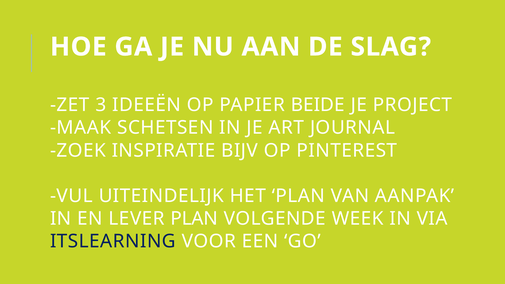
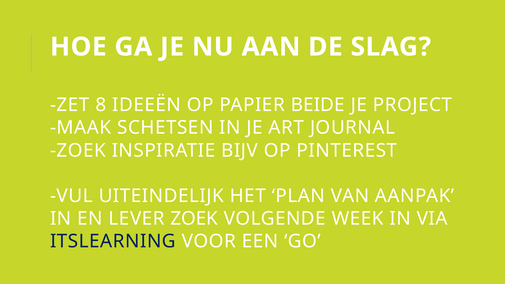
3: 3 -> 8
LEVER PLAN: PLAN -> ZOEK
